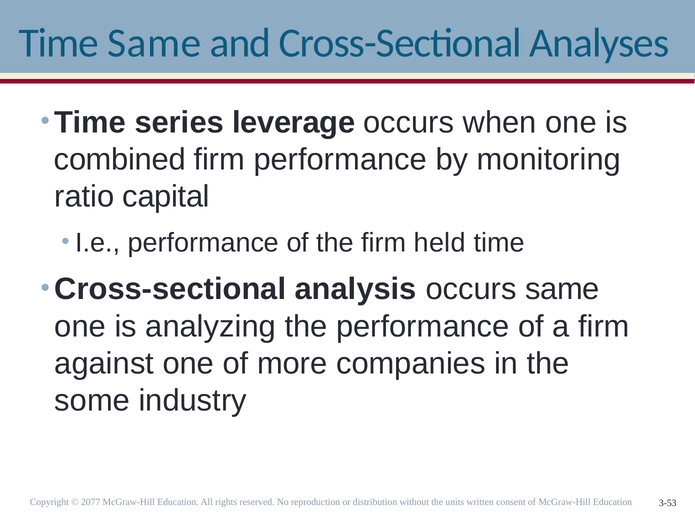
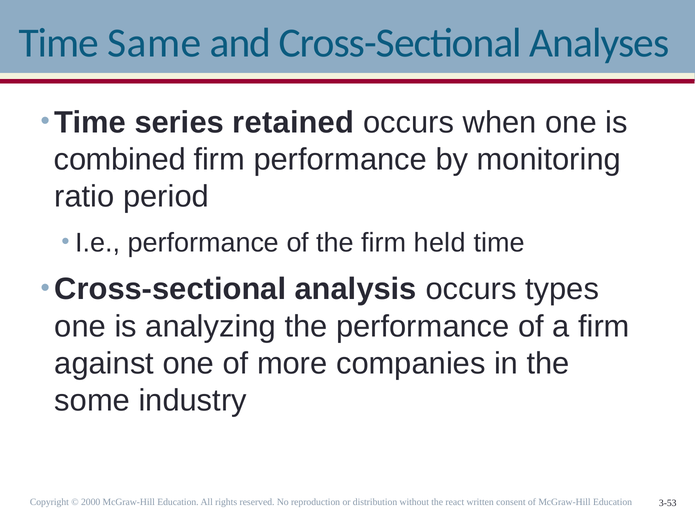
leverage: leverage -> retained
capital: capital -> period
occurs same: same -> types
2077: 2077 -> 2000
units: units -> react
